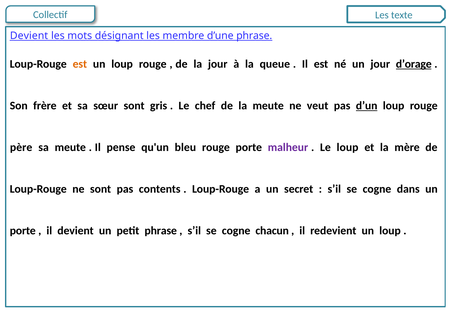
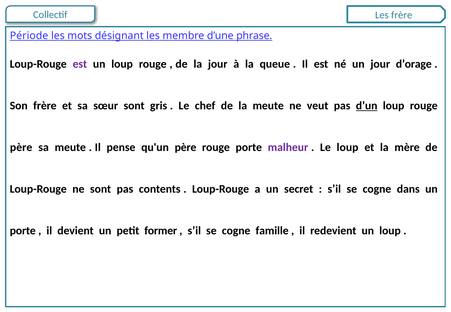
Les texte: texte -> frère
Devient at (29, 36): Devient -> Période
est at (80, 64) colour: orange -> purple
d’orage underline: present -> none
qu'un bleu: bleu -> père
petit phrase: phrase -> former
chacun: chacun -> famille
